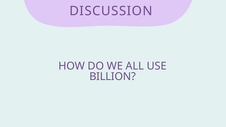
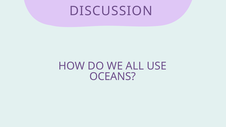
BILLION: BILLION -> OCEANS
